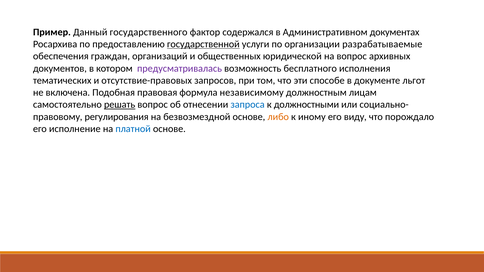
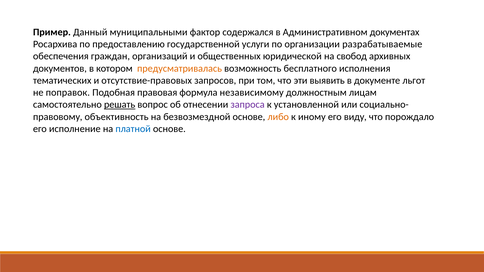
государственного: государственного -> муниципальными
государственной underline: present -> none
на вопрос: вопрос -> свобод
предусматривалась colour: purple -> orange
способе: способе -> выявить
включена: включена -> поправок
запроса colour: blue -> purple
должностными: должностными -> установленной
регулирования: регулирования -> объективность
